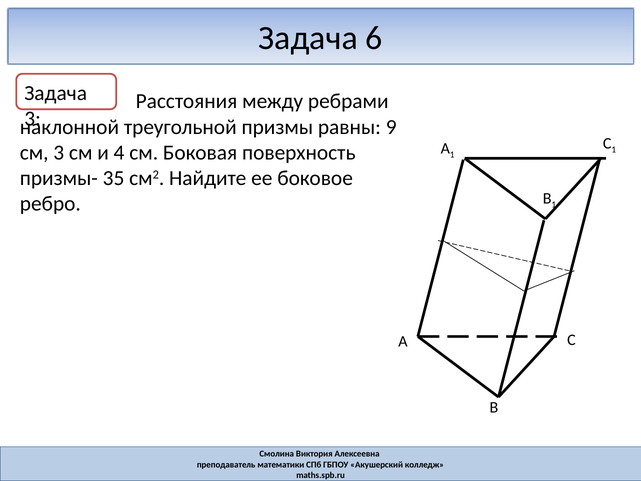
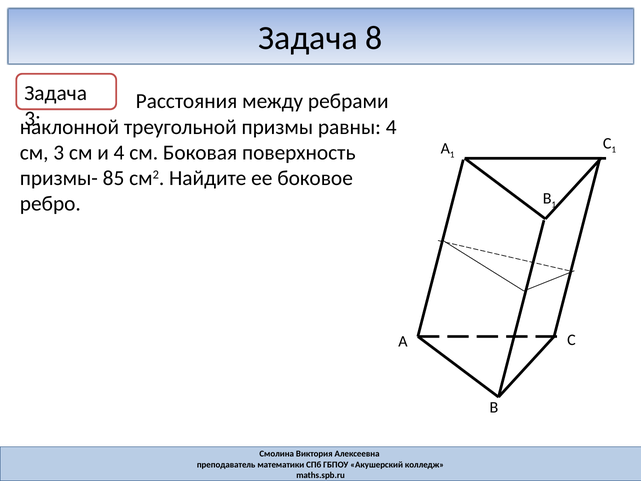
6: 6 -> 8
равны 9: 9 -> 4
35: 35 -> 85
